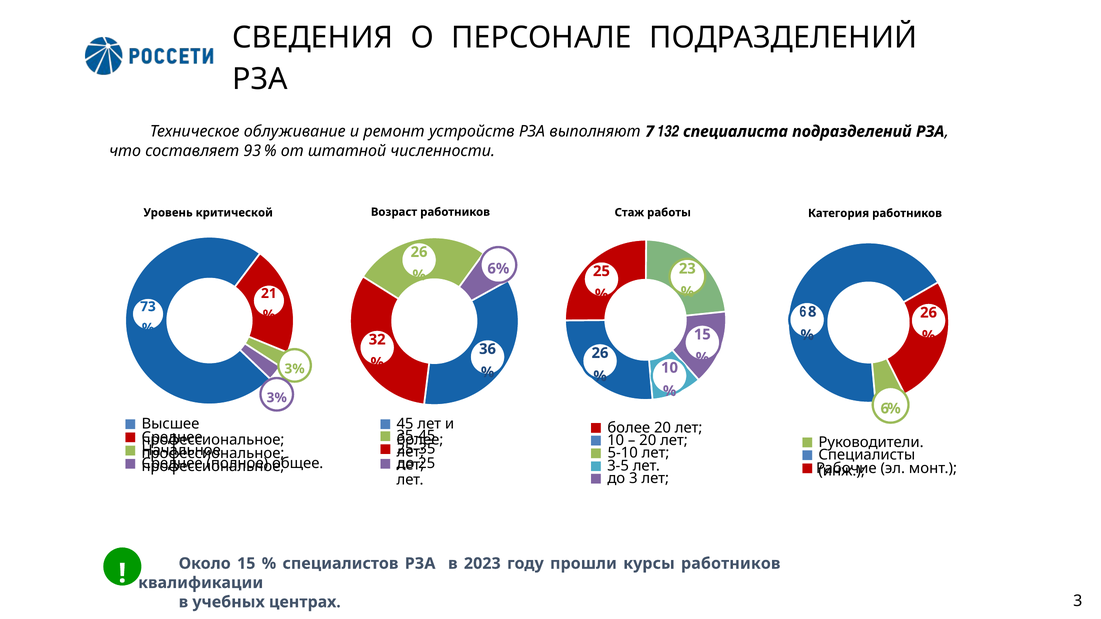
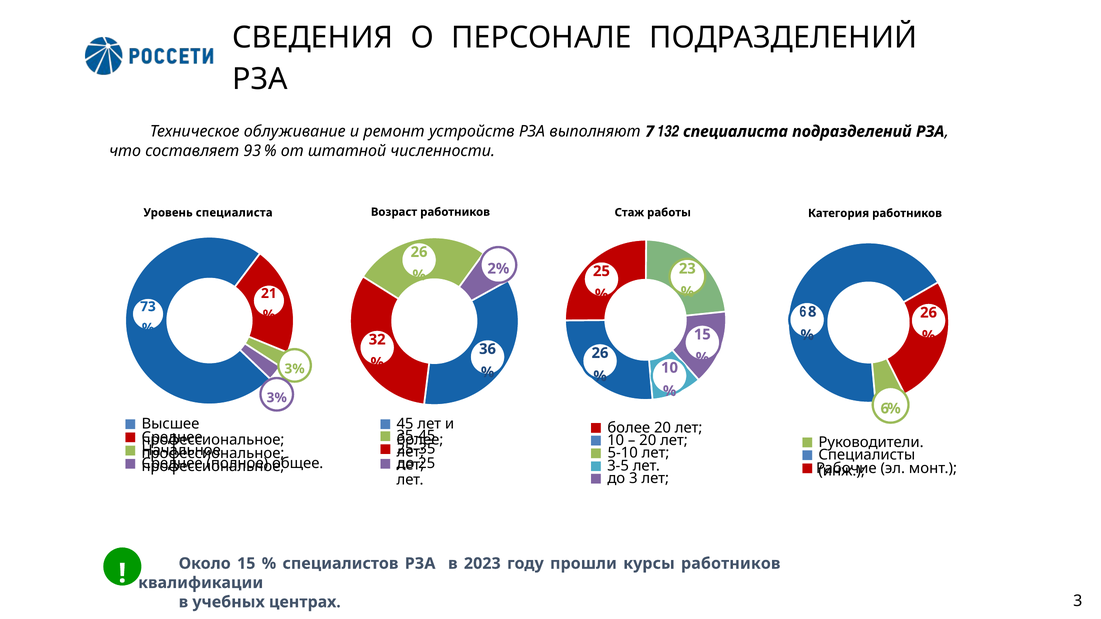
Уровень критической: критической -> специалиста
6% at (498, 269): 6% -> 2%
